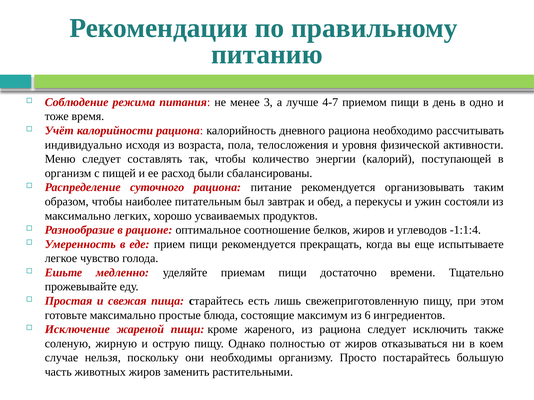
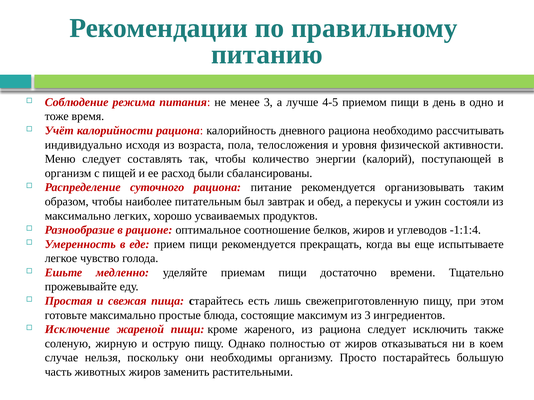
4-7: 4-7 -> 4-5
из 6: 6 -> 3
